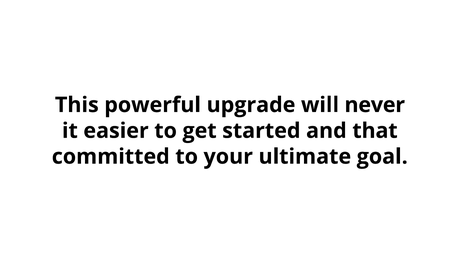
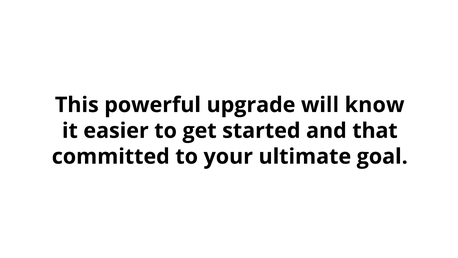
never: never -> know
